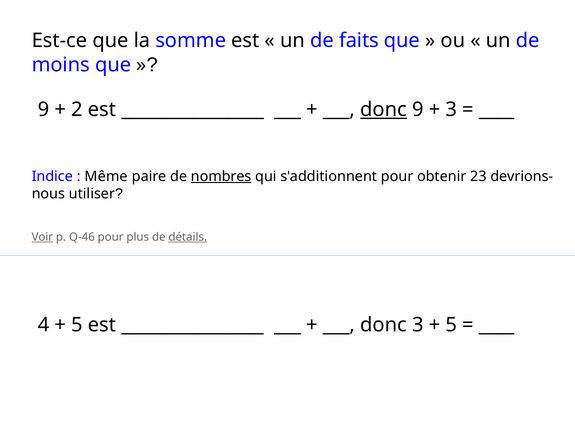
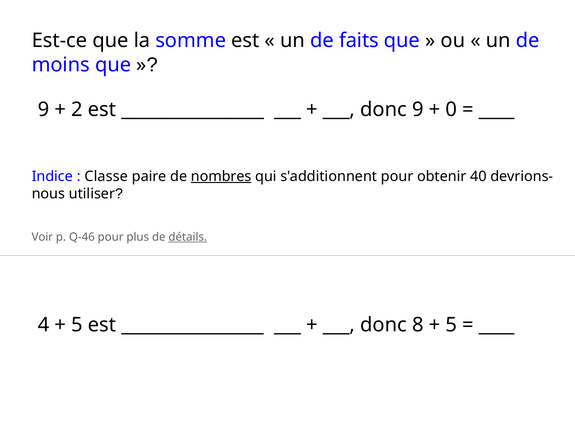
donc at (384, 109) underline: present -> none
3 at (451, 109): 3 -> 0
Même: Même -> Classe
23: 23 -> 40
Voir underline: present -> none
donc 3: 3 -> 8
